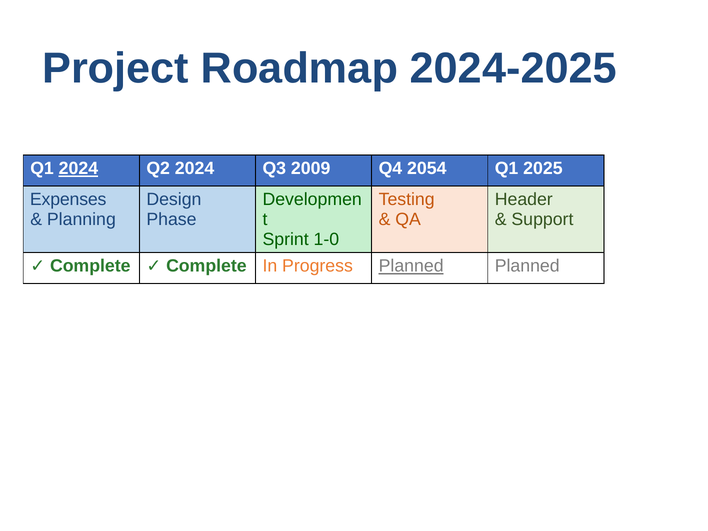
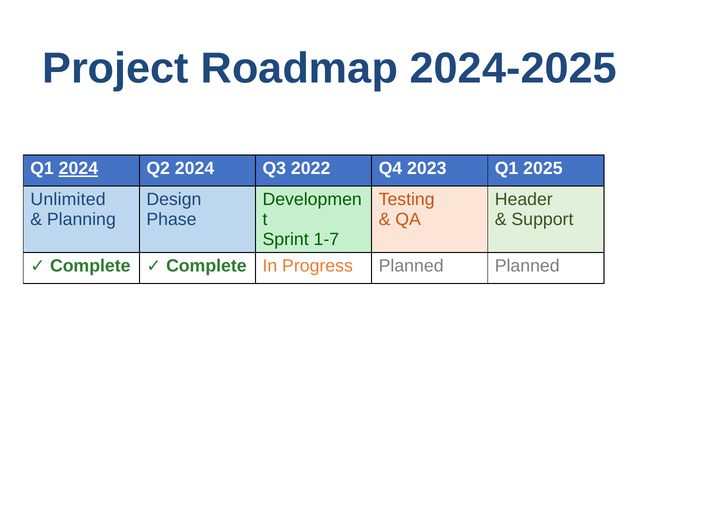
2009: 2009 -> 2022
2054: 2054 -> 2023
Expenses: Expenses -> Unlimited
1-0: 1-0 -> 1-7
Planned at (411, 266) underline: present -> none
